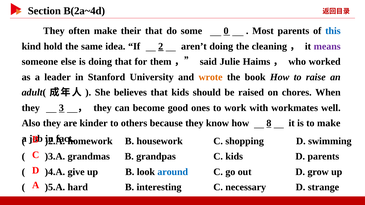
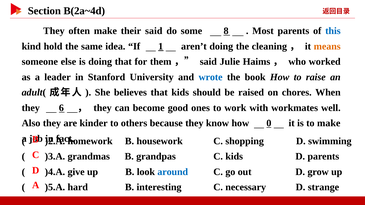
their that: that -> said
0: 0 -> 8
2: 2 -> 1
means colour: purple -> orange
wrote colour: orange -> blue
3: 3 -> 6
8: 8 -> 0
